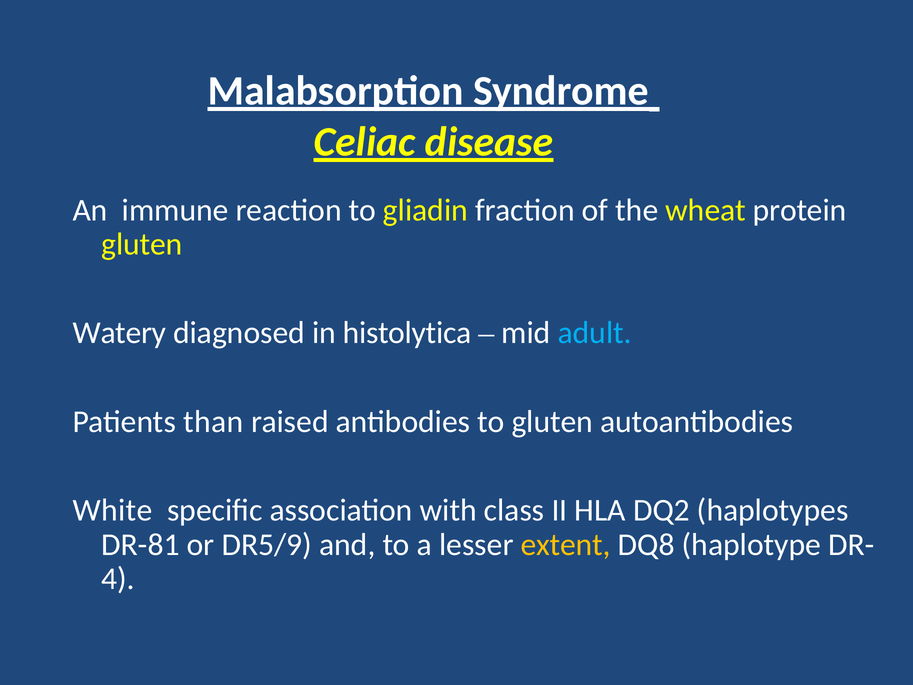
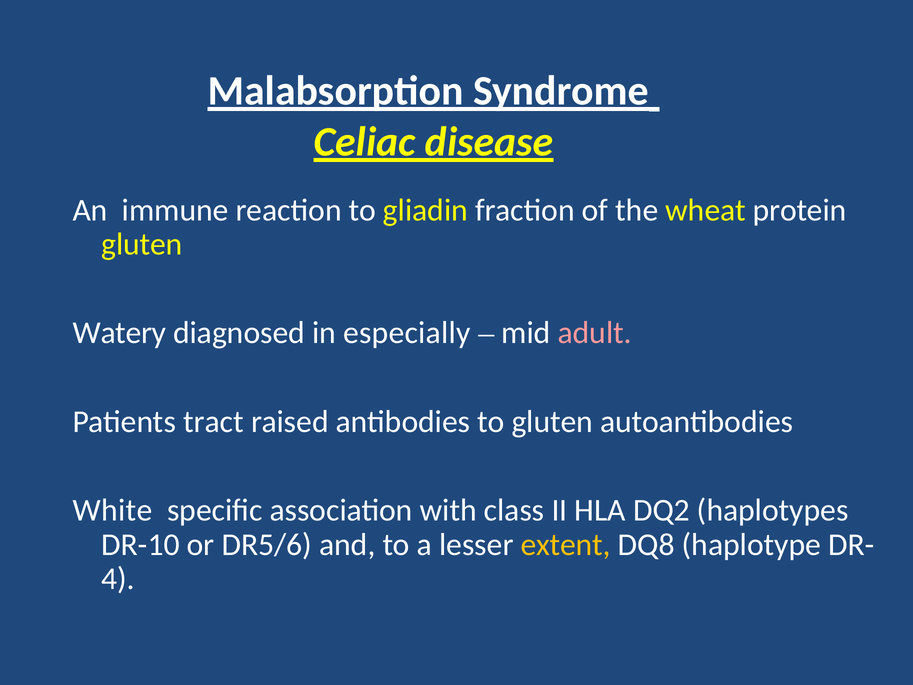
histolytica: histolytica -> especially
adult colour: light blue -> pink
than: than -> tract
DR-81: DR-81 -> DR-10
DR5/9: DR5/9 -> DR5/6
